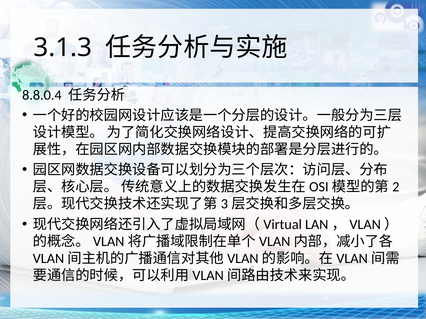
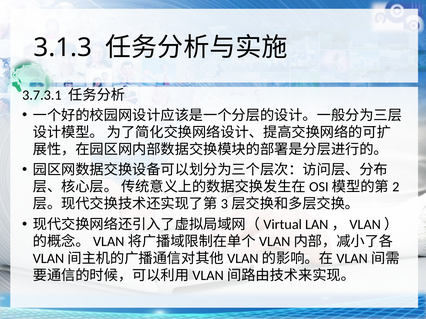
8.8.0.4: 8.8.0.4 -> 3.7.3.1
